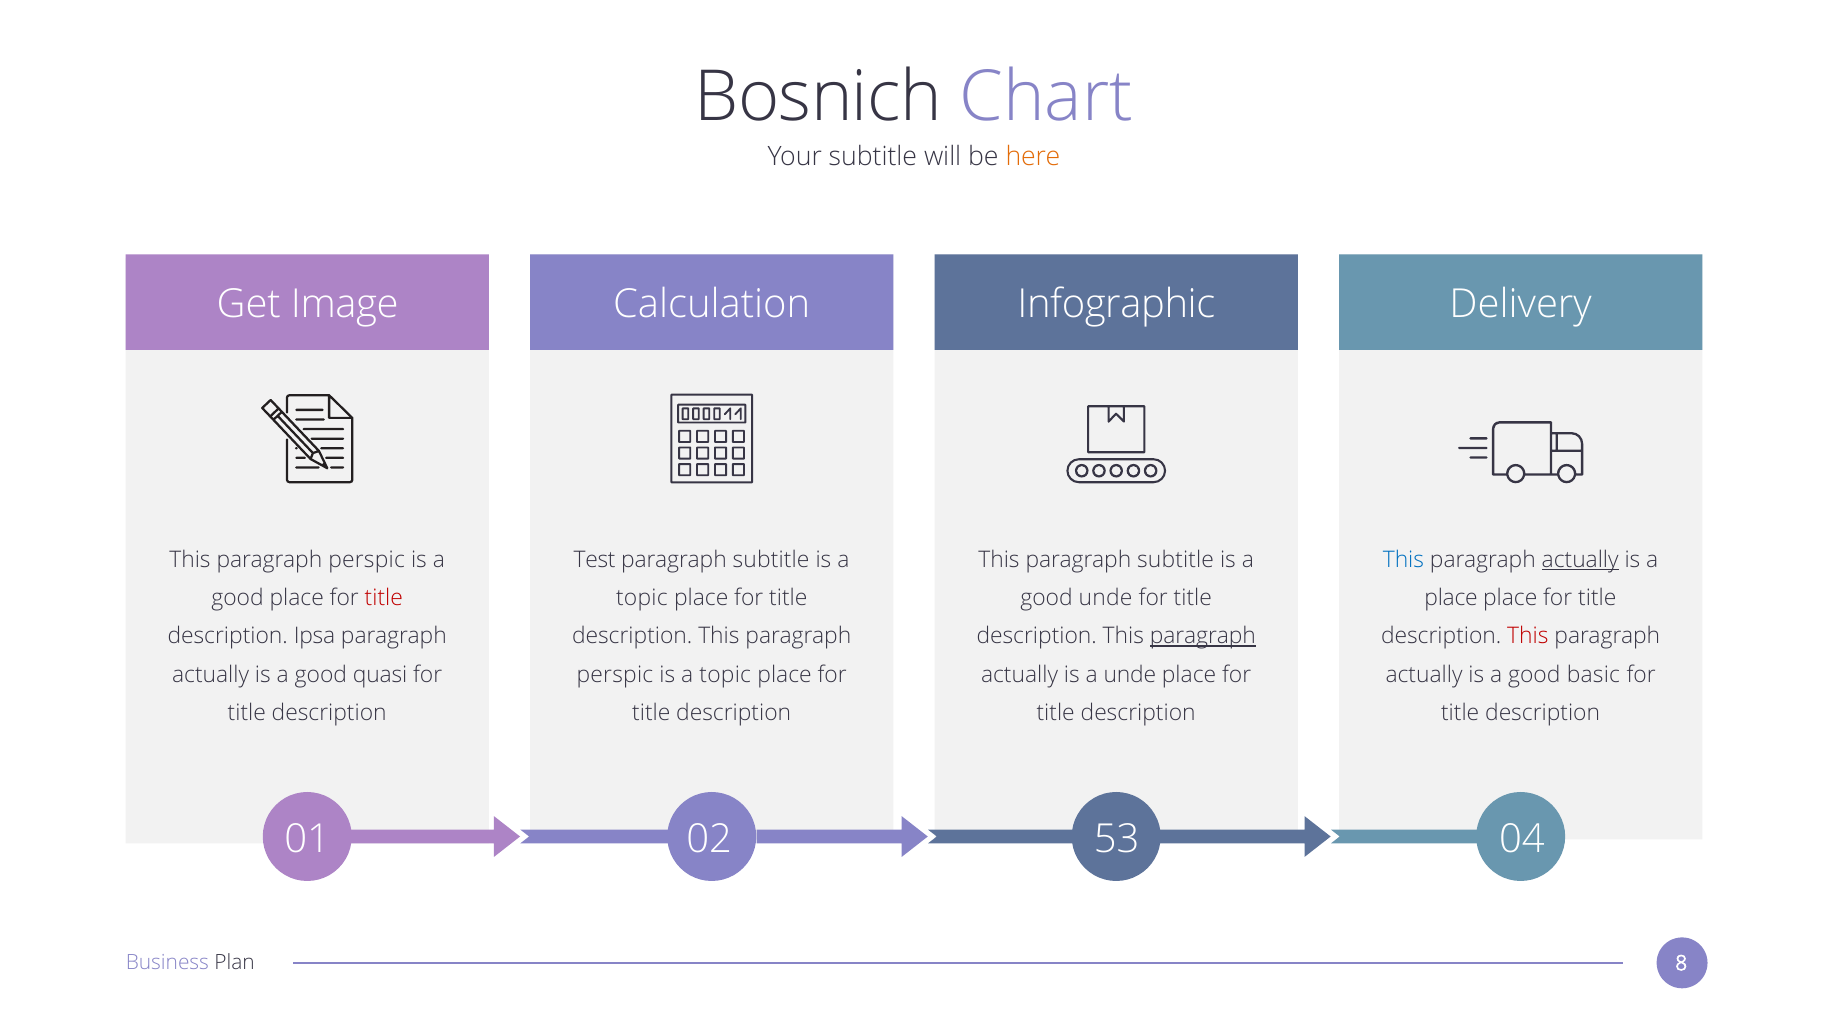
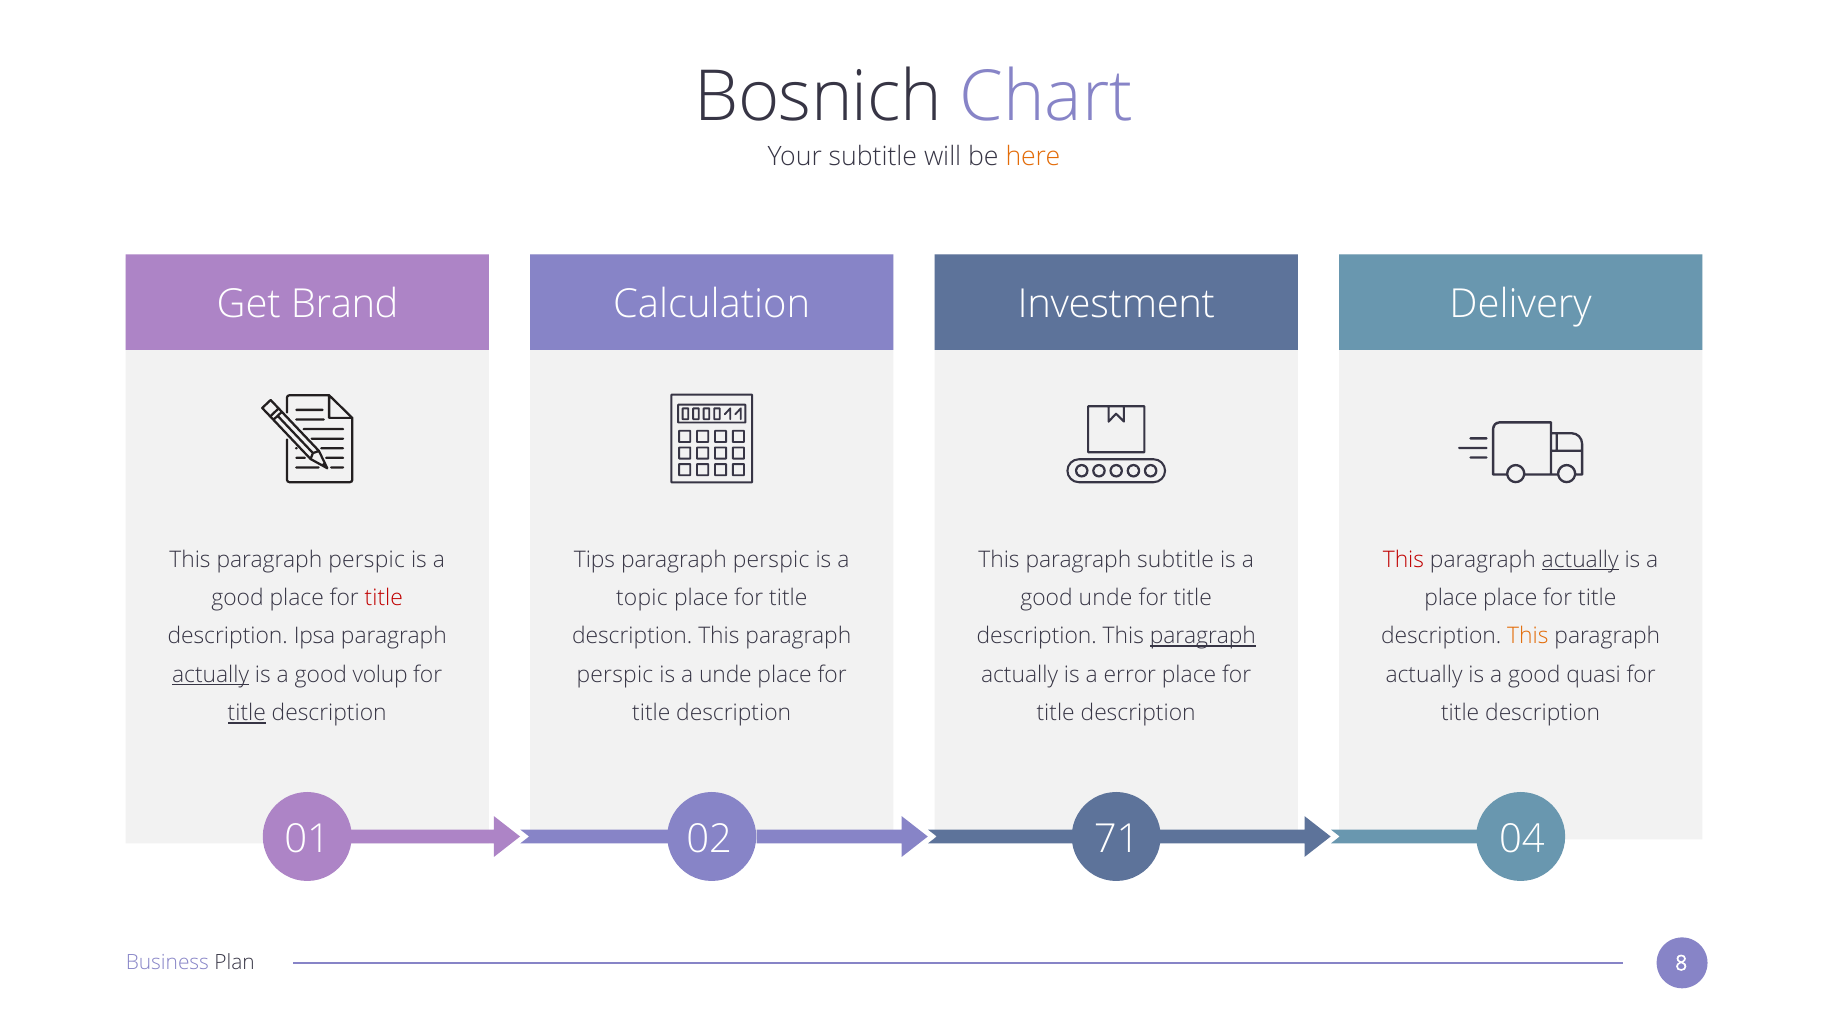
Image: Image -> Brand
Infographic: Infographic -> Investment
Test: Test -> Tips
subtitle at (771, 560): subtitle -> perspic
This at (1403, 560) colour: blue -> red
This at (1528, 636) colour: red -> orange
actually at (211, 675) underline: none -> present
quasi: quasi -> volup
topic at (725, 675): topic -> unde
a unde: unde -> error
basic: basic -> quasi
title at (247, 713) underline: none -> present
53: 53 -> 71
